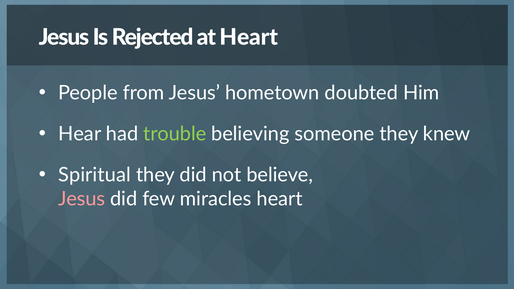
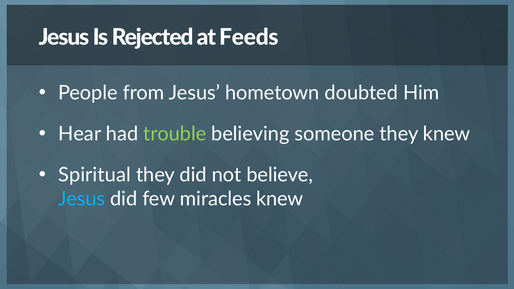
at Heart: Heart -> Feeds
Jesus at (82, 199) colour: pink -> light blue
miracles heart: heart -> knew
